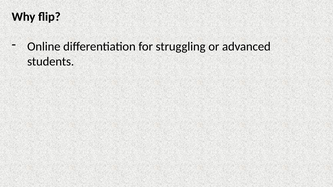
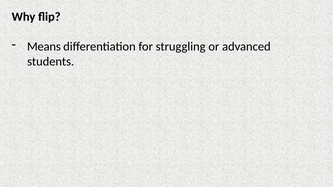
Online: Online -> Means
